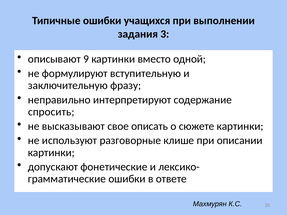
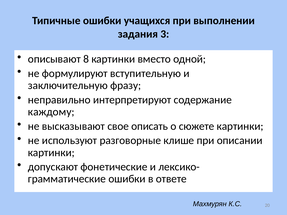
9: 9 -> 8
спросить: спросить -> каждому
